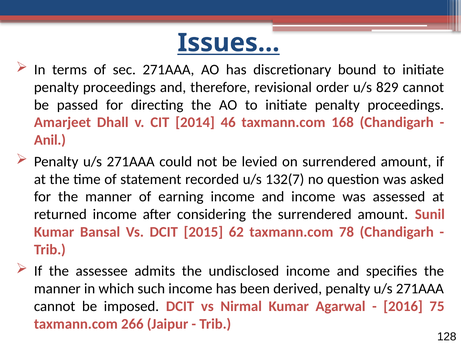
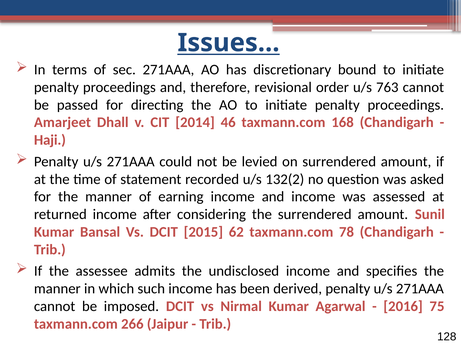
829: 829 -> 763
Anil: Anil -> Haji
132(7: 132(7 -> 132(2
